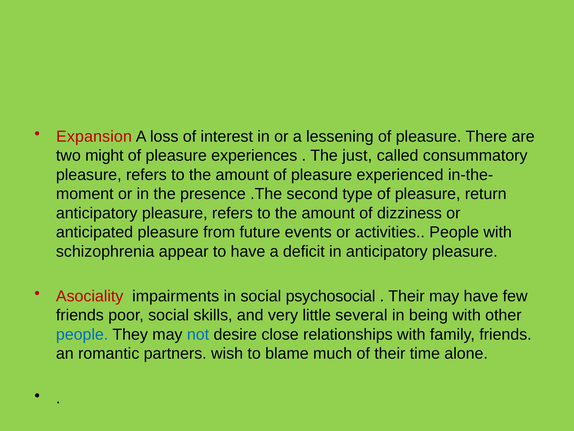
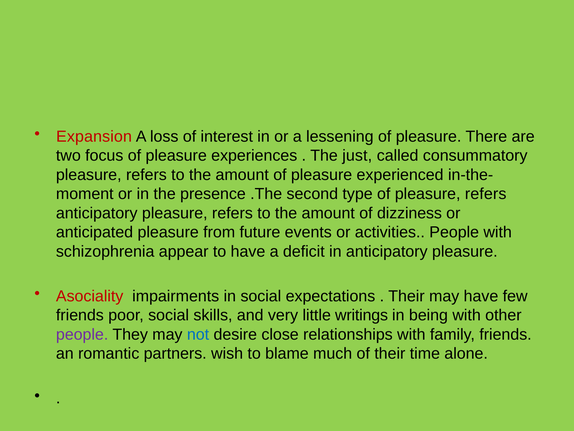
might: might -> focus
of pleasure return: return -> refers
psychosocial: psychosocial -> expectations
several: several -> writings
people at (82, 334) colour: blue -> purple
